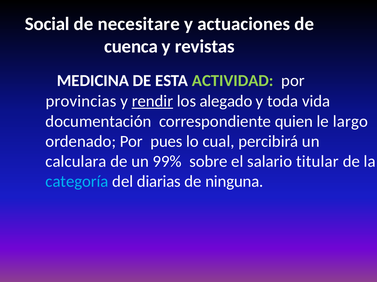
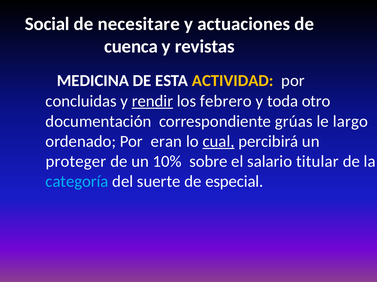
ACTIVIDAD colour: light green -> yellow
provincias: provincias -> concluidas
alegado: alegado -> febrero
vida: vida -> otro
quien: quien -> grúas
pues: pues -> eran
cual underline: none -> present
calculara: calculara -> proteger
99%: 99% -> 10%
diarias: diarias -> suerte
ninguna: ninguna -> especial
